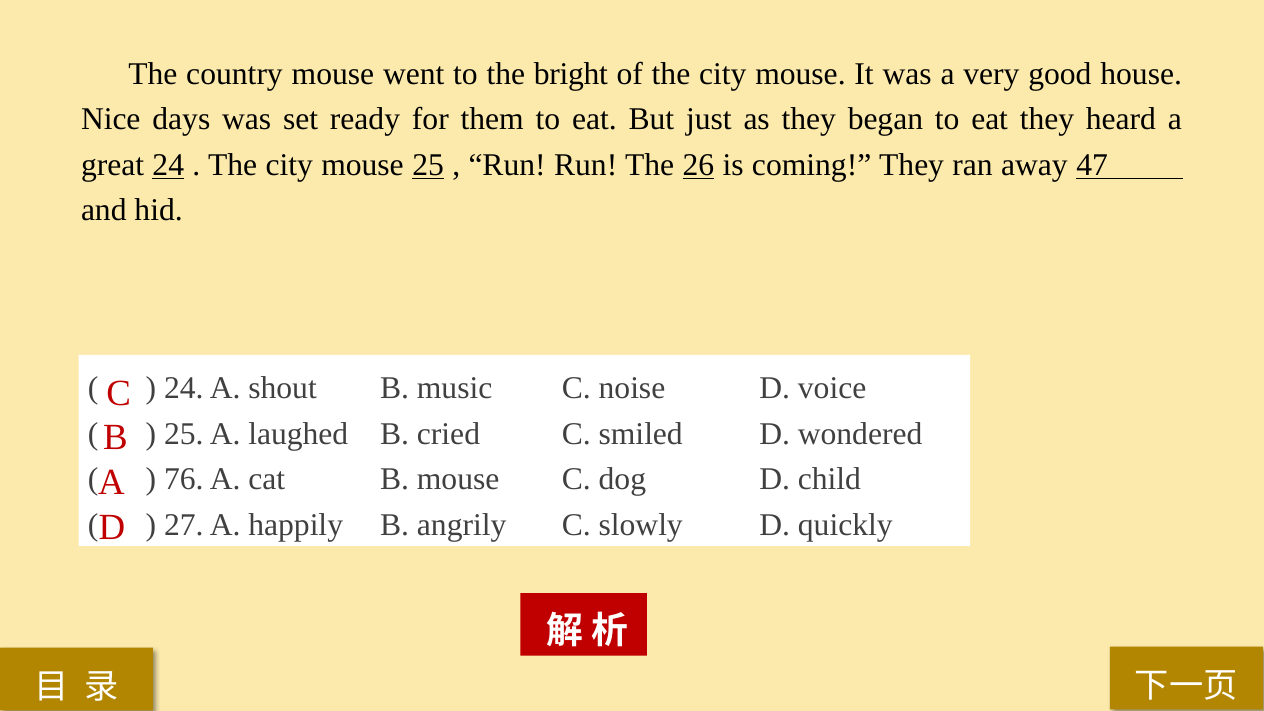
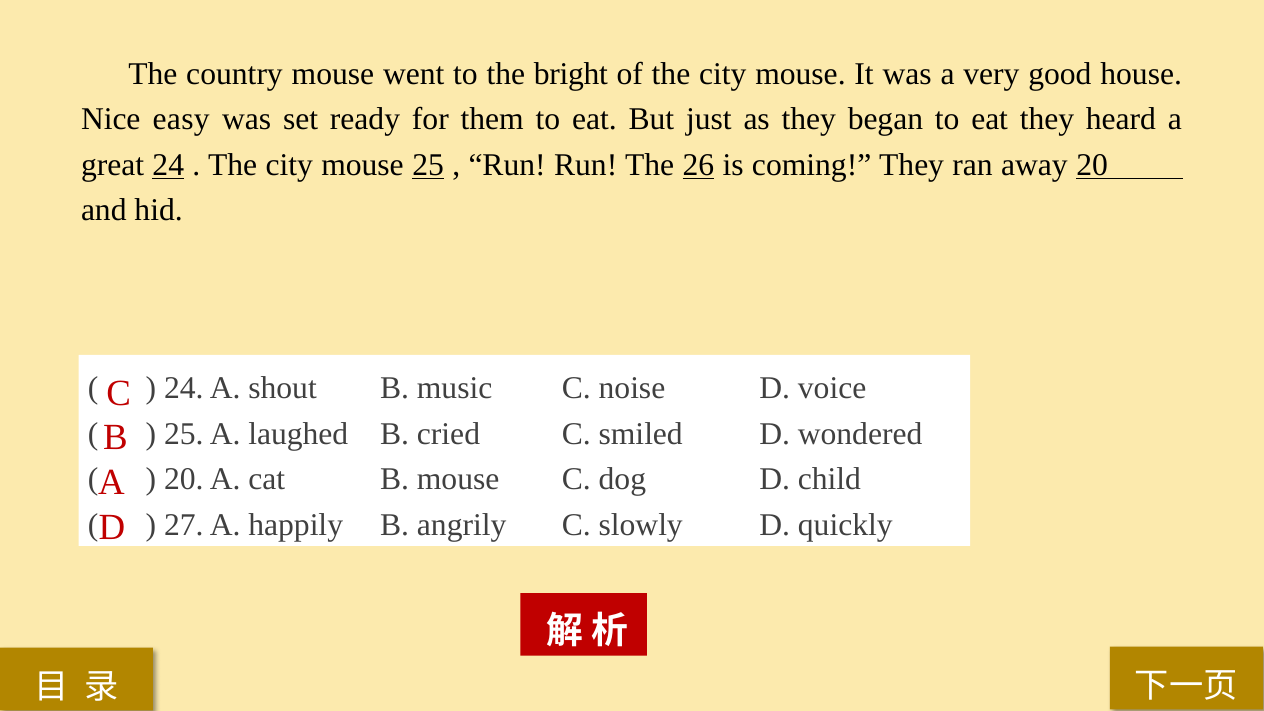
days: days -> easy
away 47: 47 -> 20
76 at (184, 479): 76 -> 20
